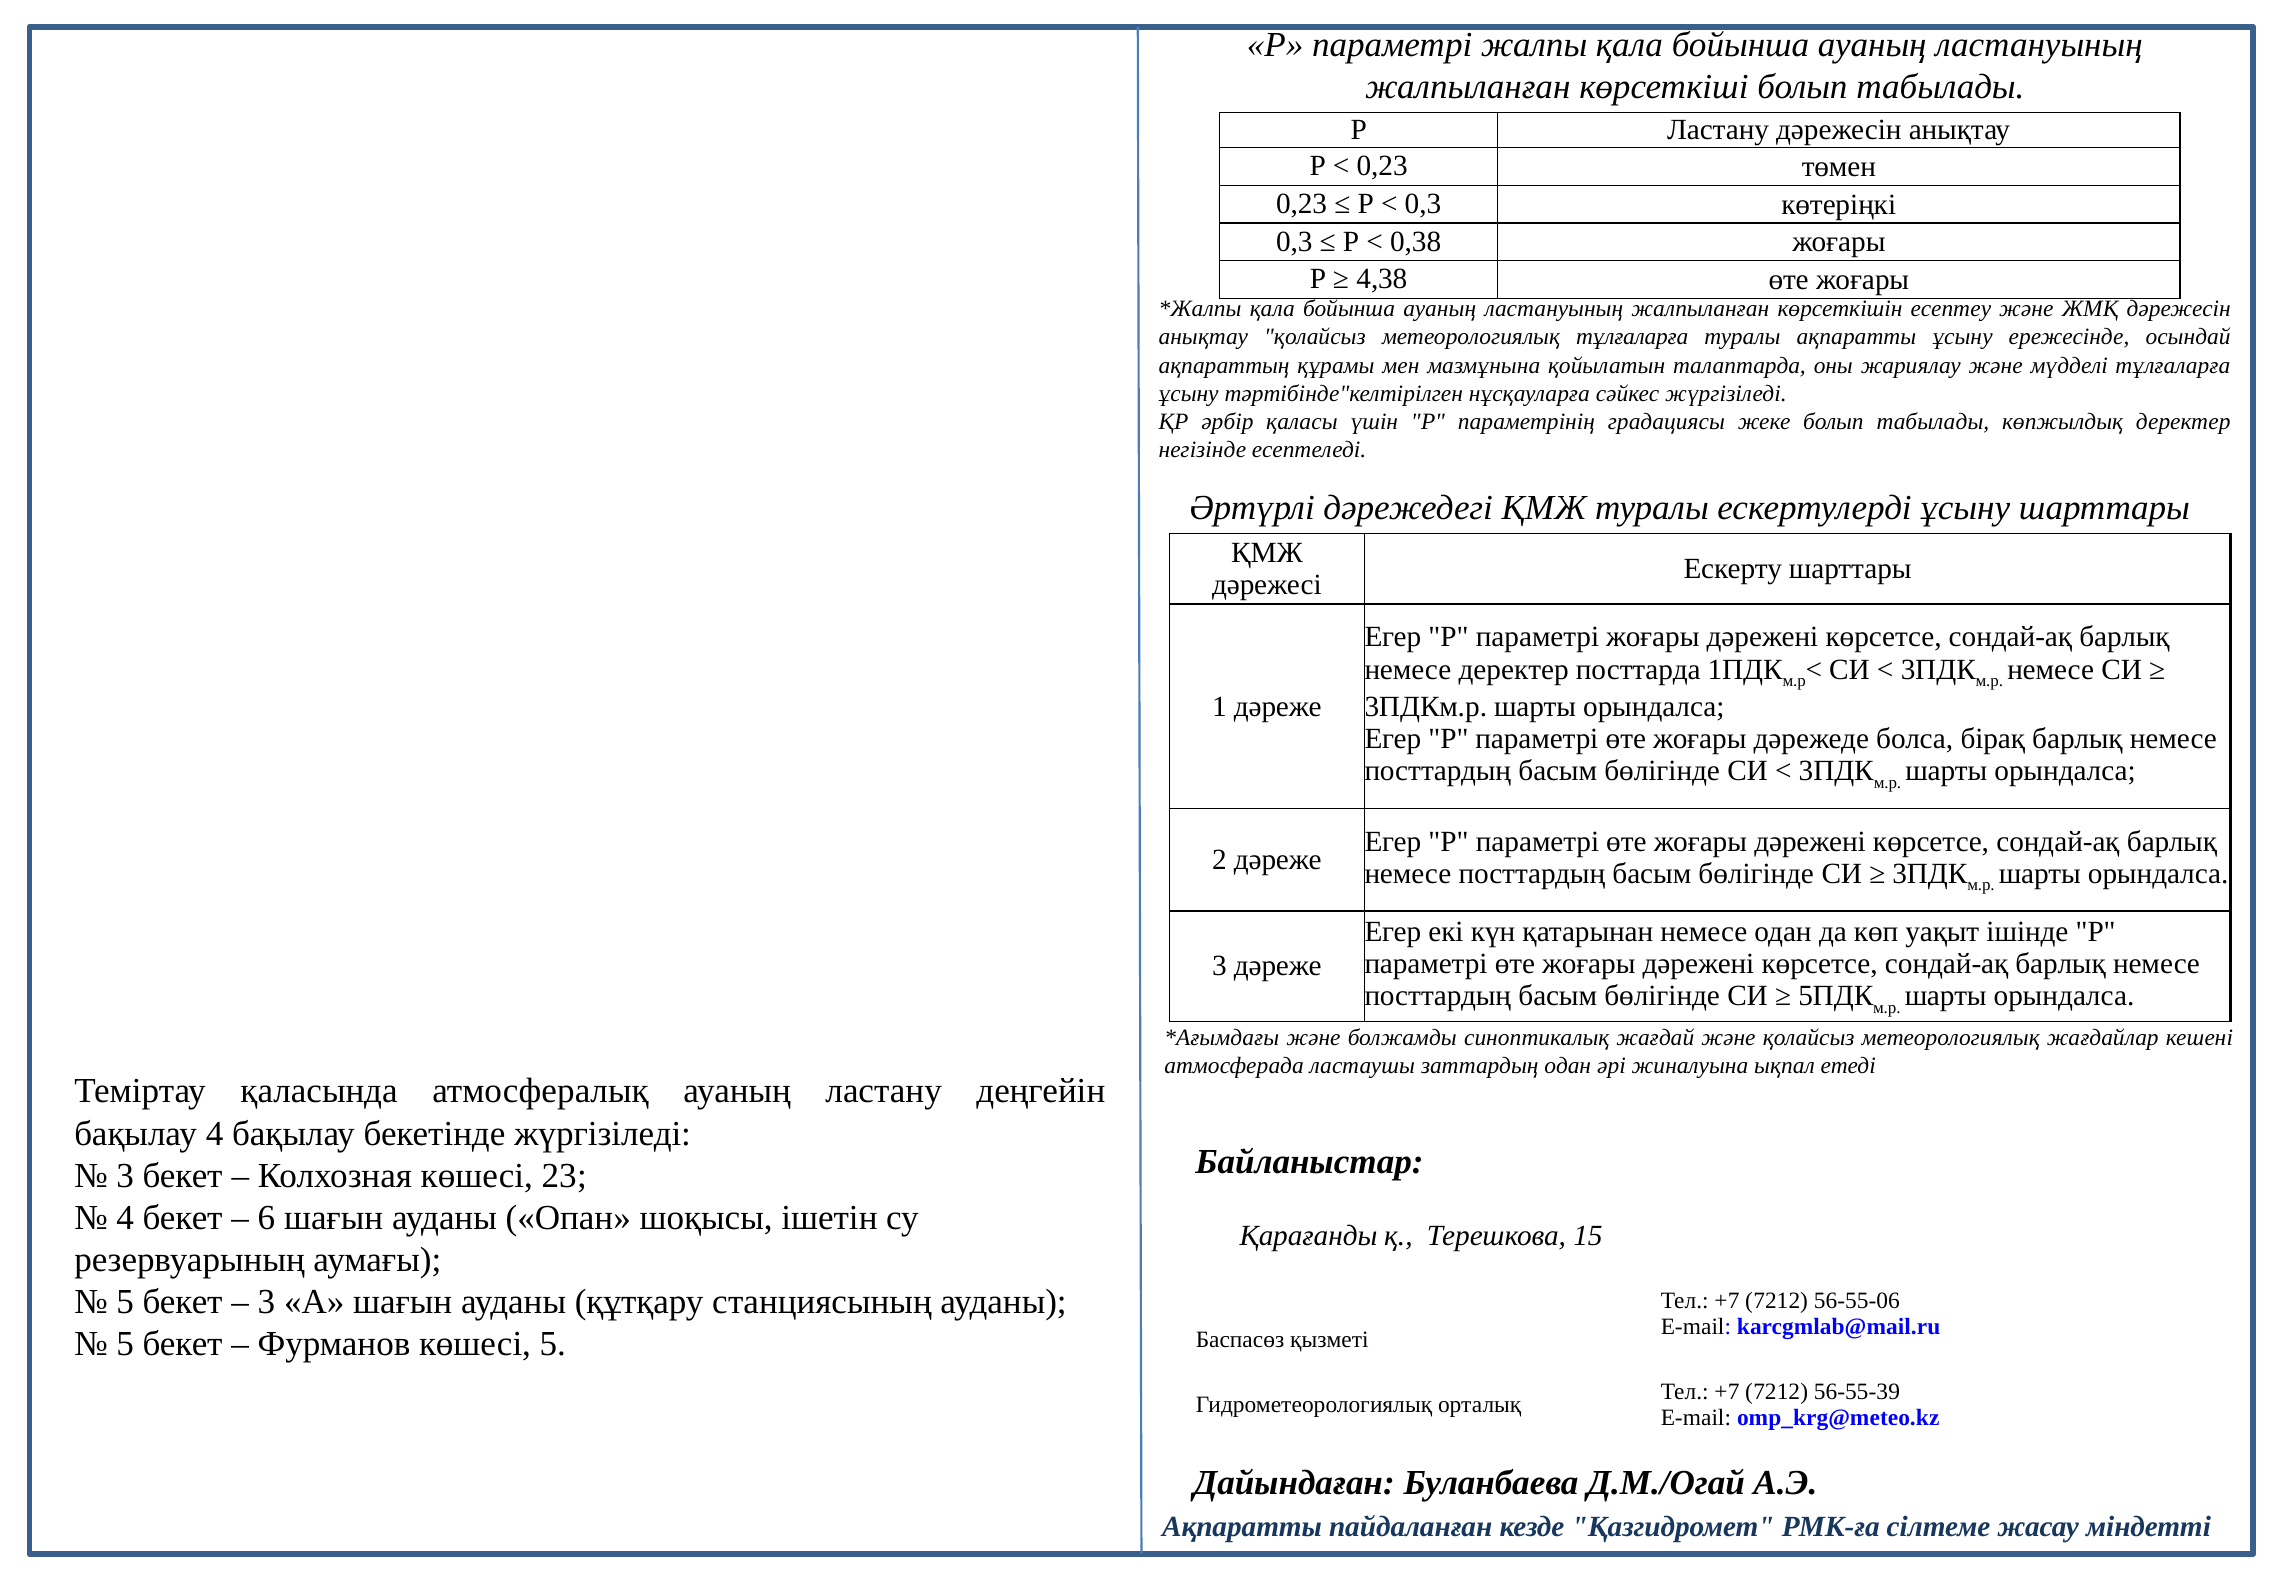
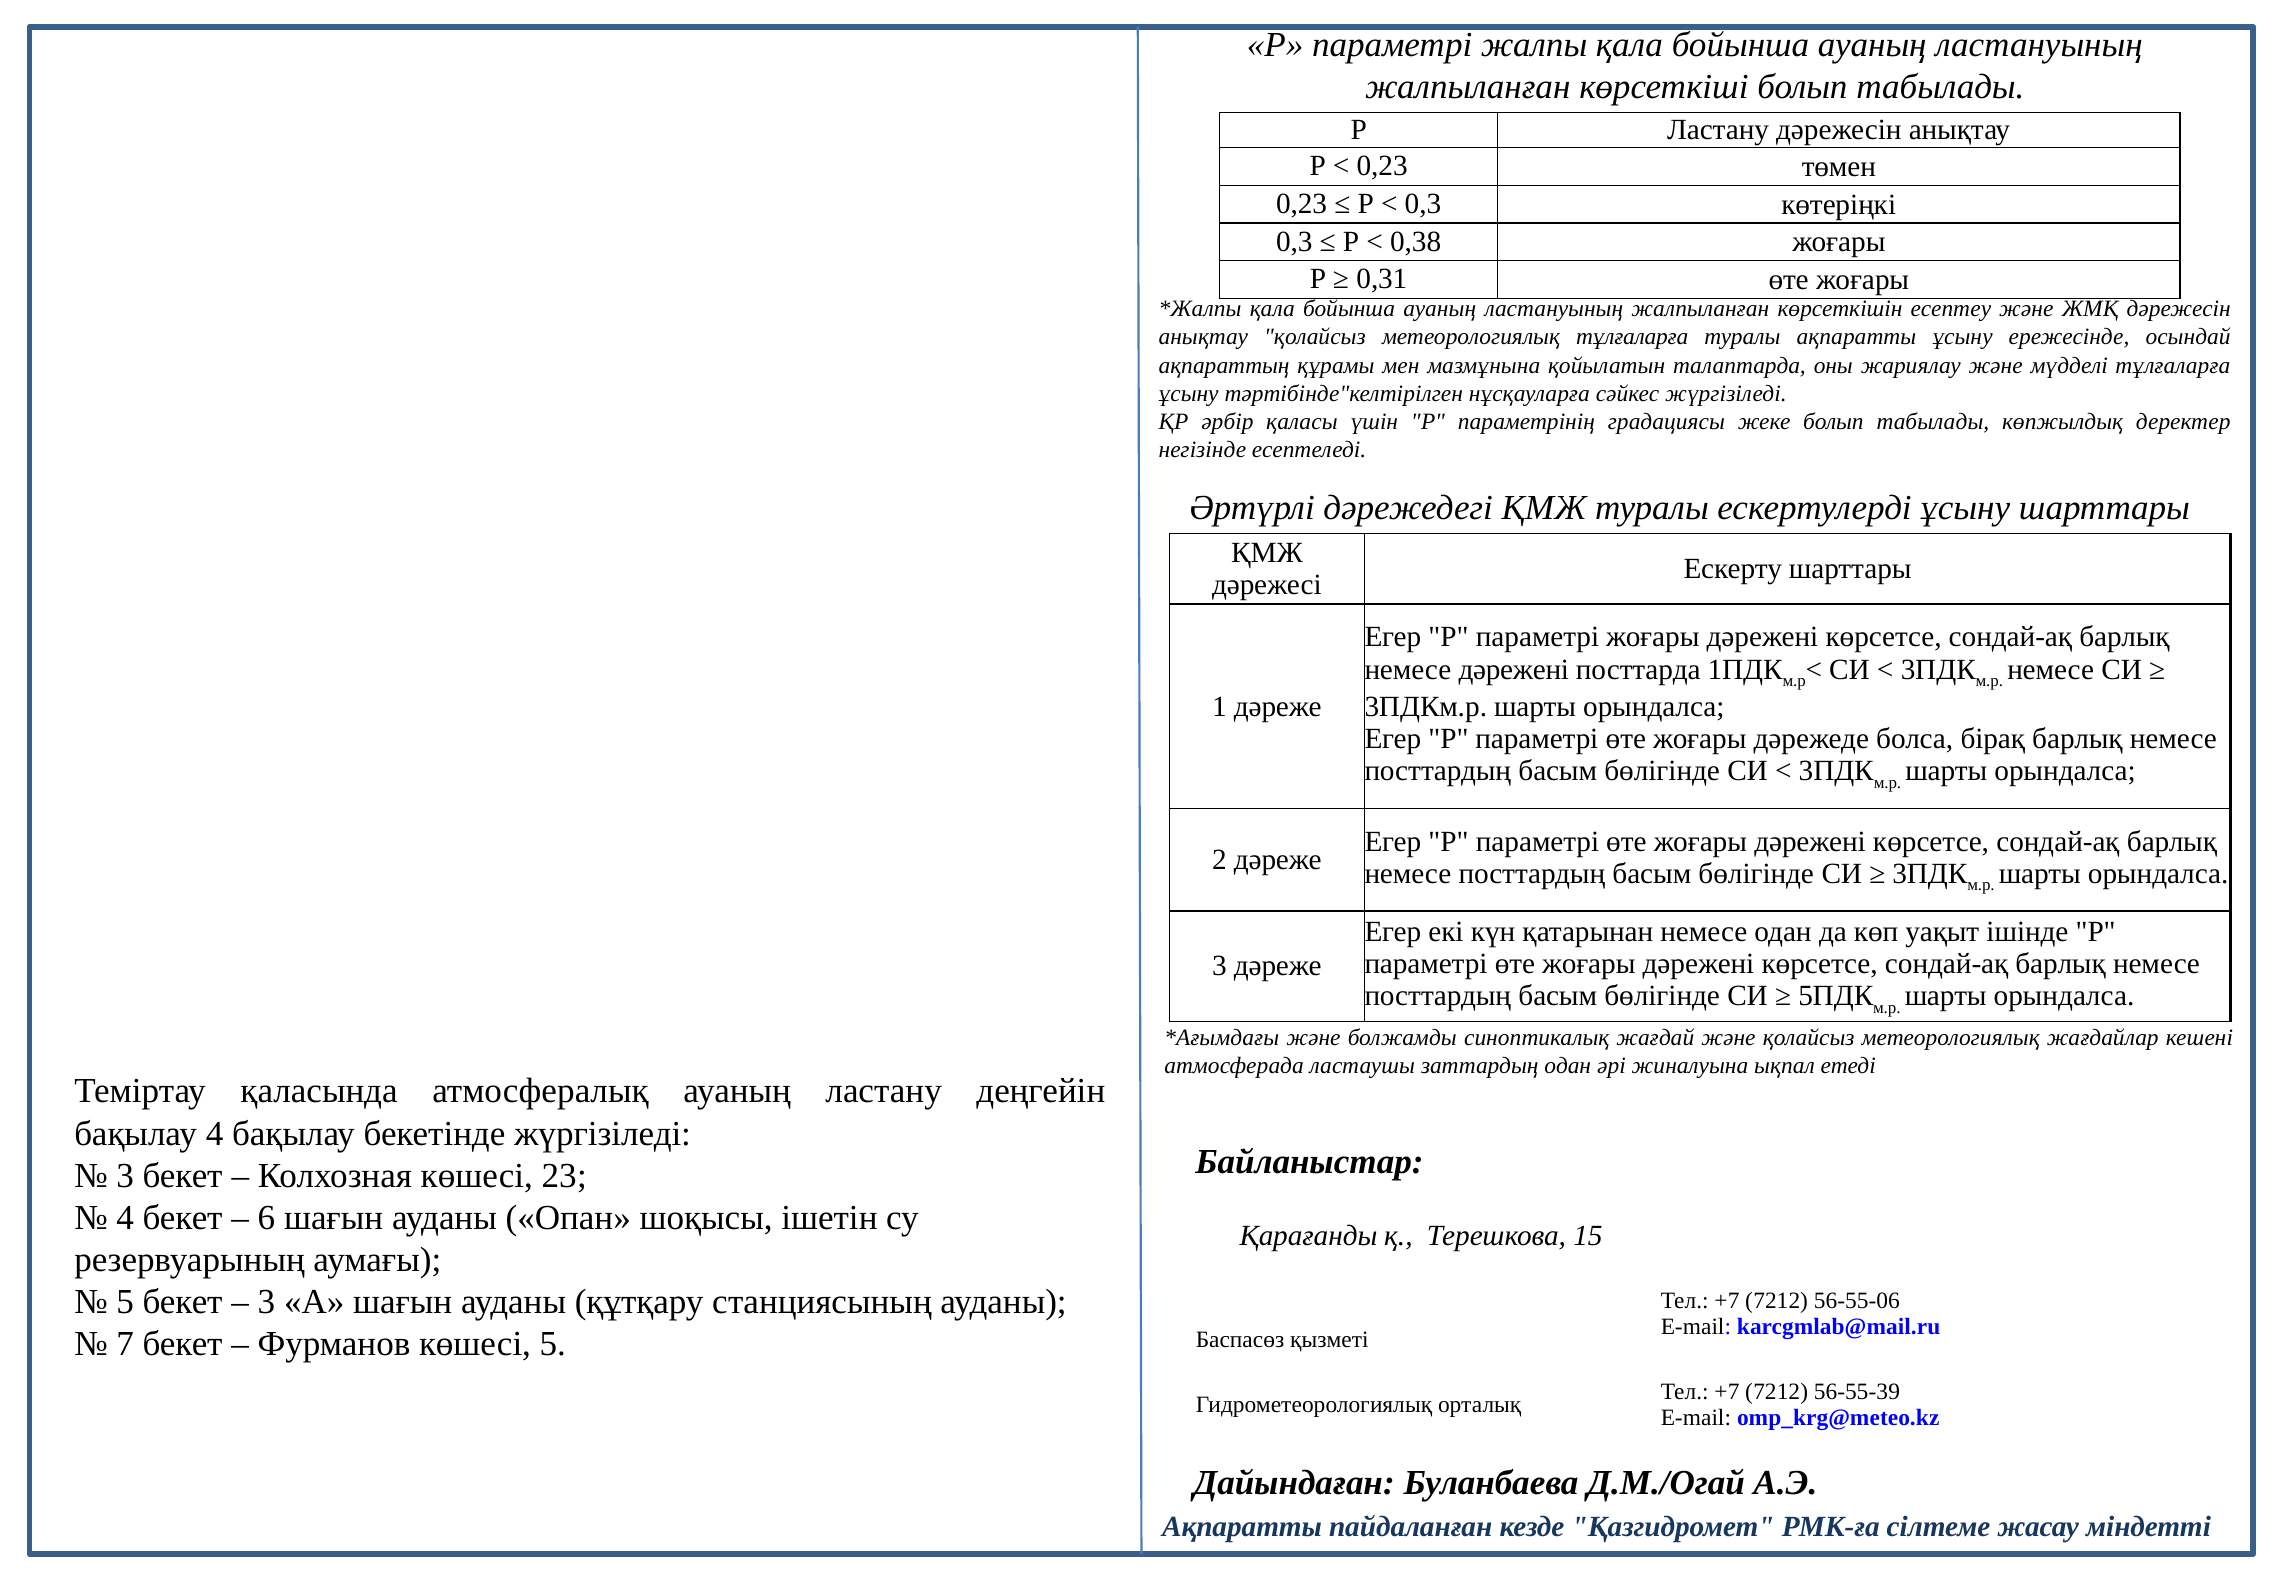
4,38: 4,38 -> 0,31
немесе деректер: деректер -> дәрежені
5 at (125, 1344): 5 -> 7
